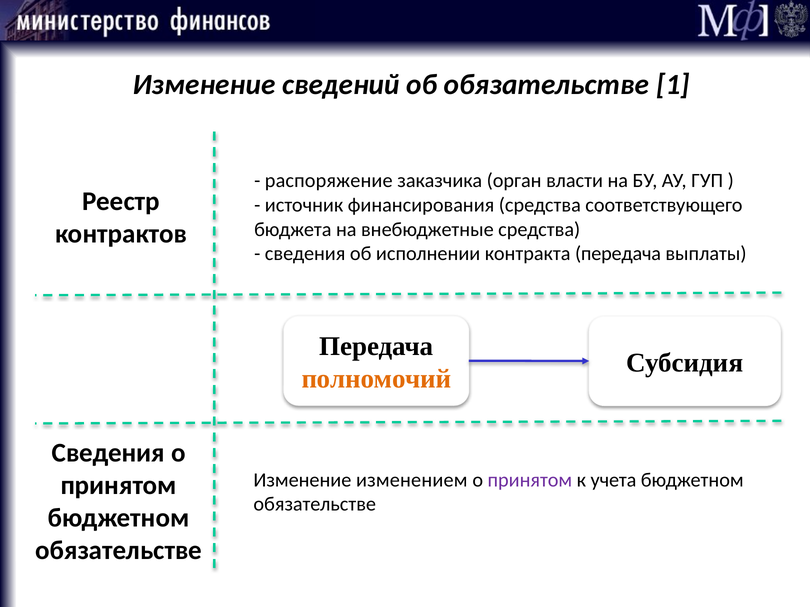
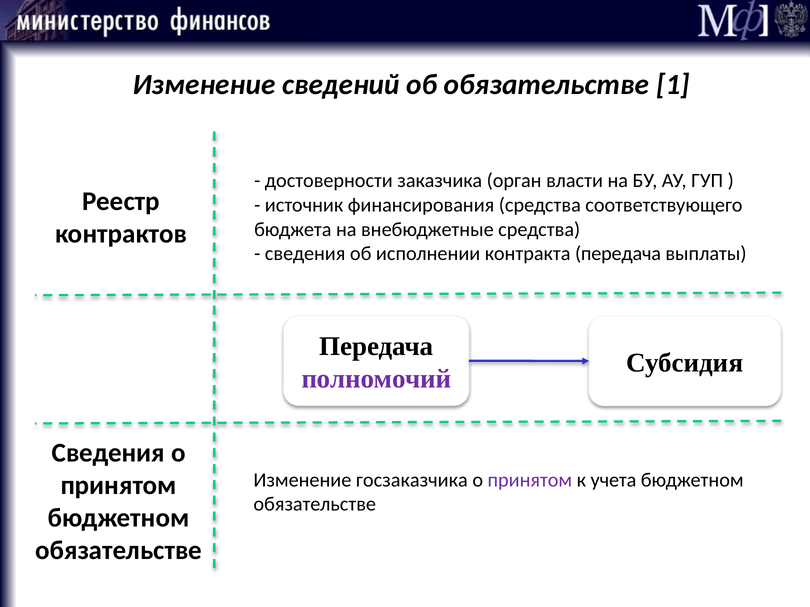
распоряжение: распоряжение -> достоверности
полномочий colour: orange -> purple
изменением: изменением -> госзаказчика
